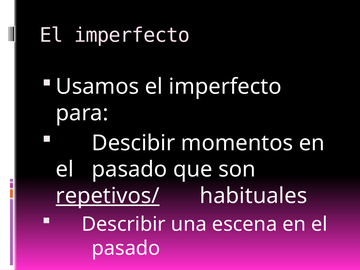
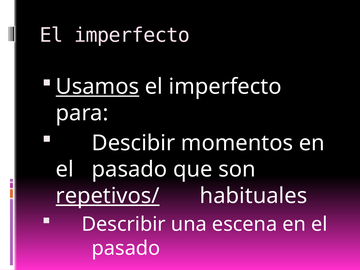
Usamos underline: none -> present
